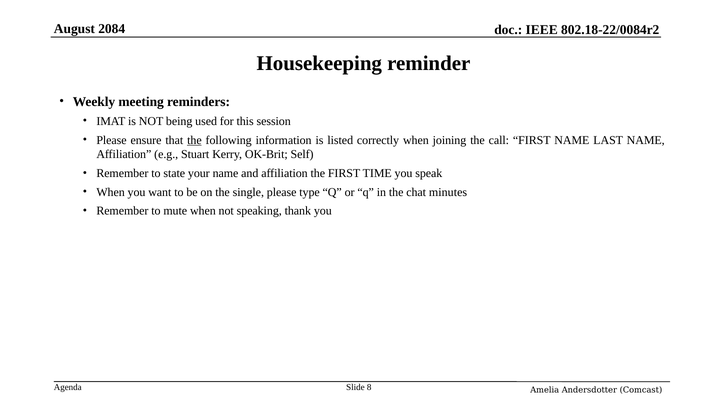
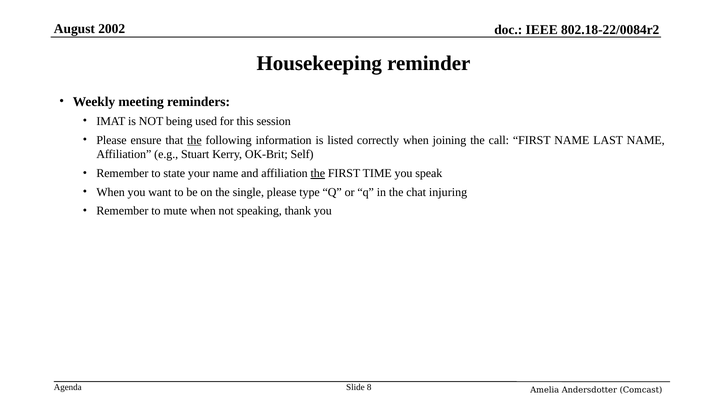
2084: 2084 -> 2002
the at (318, 173) underline: none -> present
minutes: minutes -> injuring
